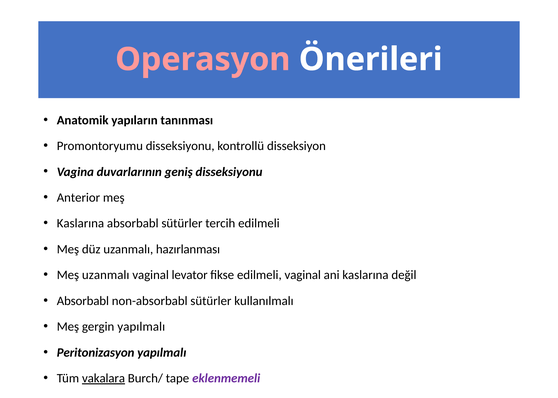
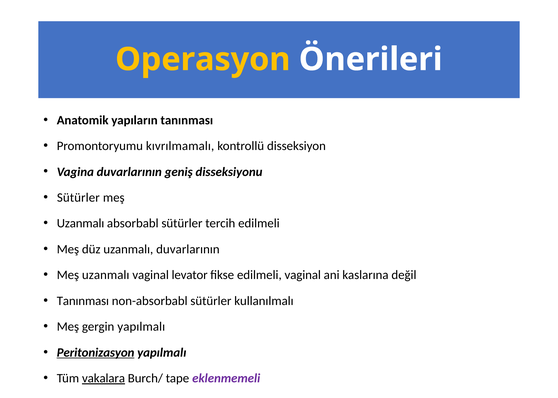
Operasyon colour: pink -> yellow
Promontoryumu disseksiyonu: disseksiyonu -> kıvrılmamalı
Anterior at (78, 198): Anterior -> Sütürler
Kaslarına at (80, 224): Kaslarına -> Uzanmalı
uzanmalı hazırlanması: hazırlanması -> duvarlarının
Absorbabl at (83, 301): Absorbabl -> Tanınması
Peritonizasyon underline: none -> present
